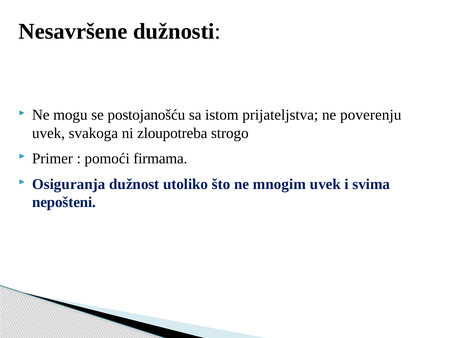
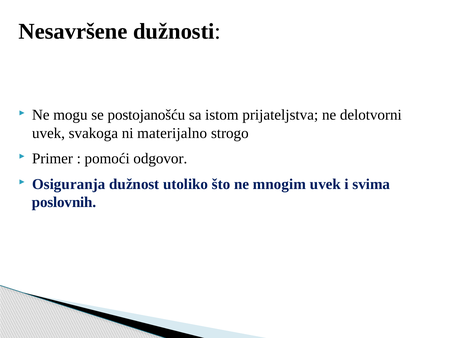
poverenju: poverenju -> delotvorni
zloupotreba: zloupotreba -> materijalno
firmama: firmama -> odgovor
nepošteni: nepošteni -> poslovnih
